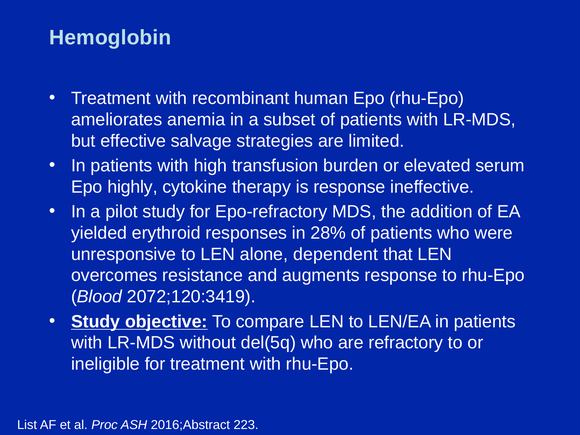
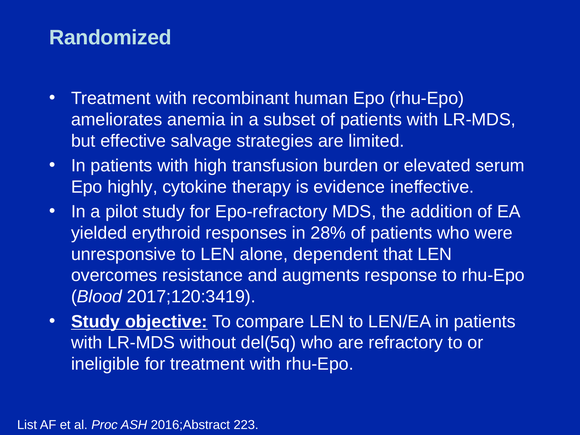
Hemoglobin: Hemoglobin -> Randomized
is response: response -> evidence
2072;120:3419: 2072;120:3419 -> 2017;120:3419
